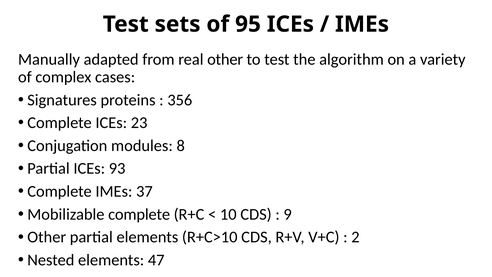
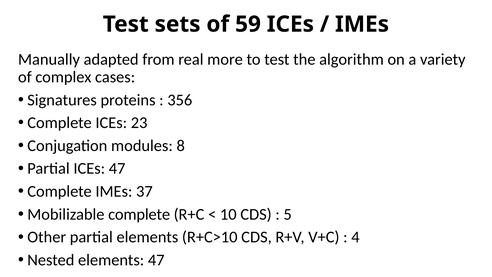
95: 95 -> 59
real other: other -> more
ICEs 93: 93 -> 47
9: 9 -> 5
2: 2 -> 4
